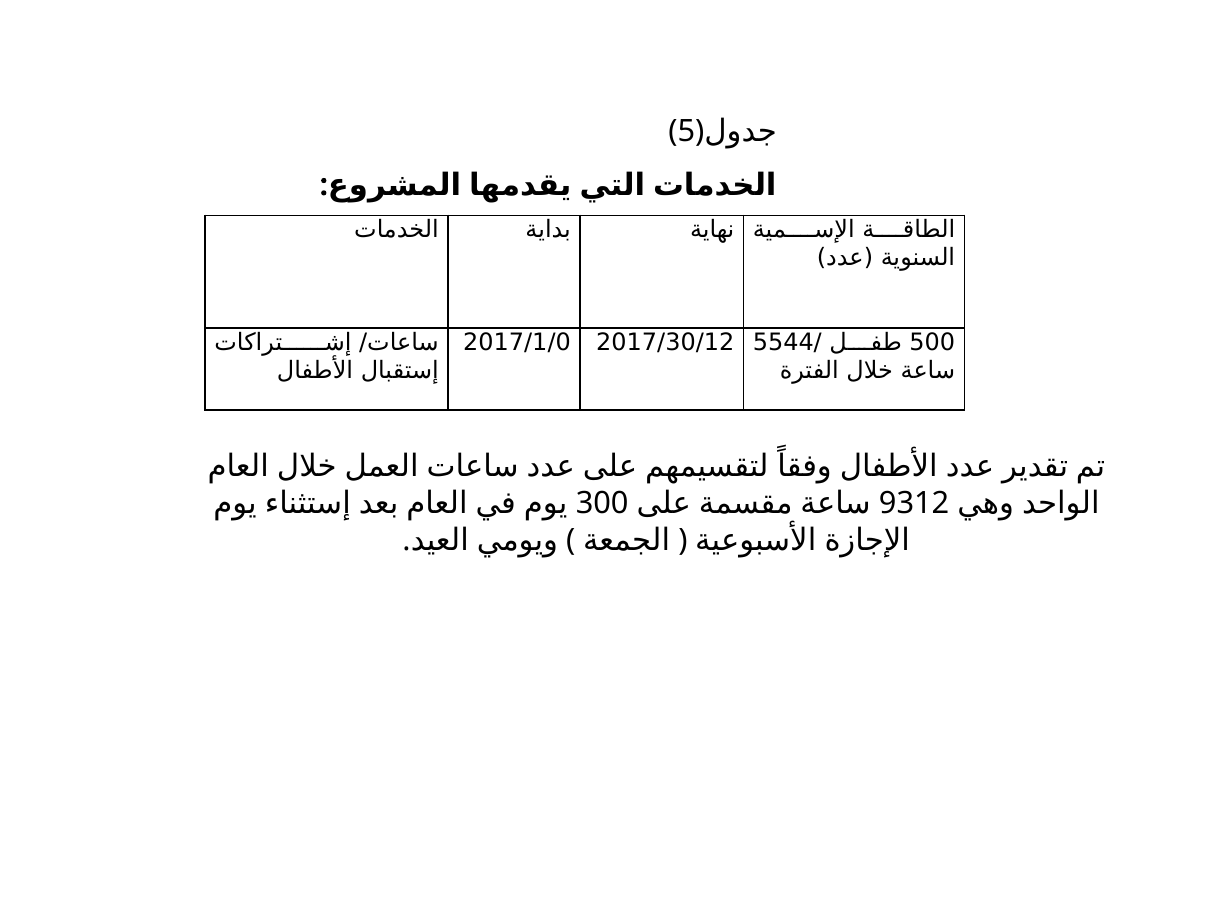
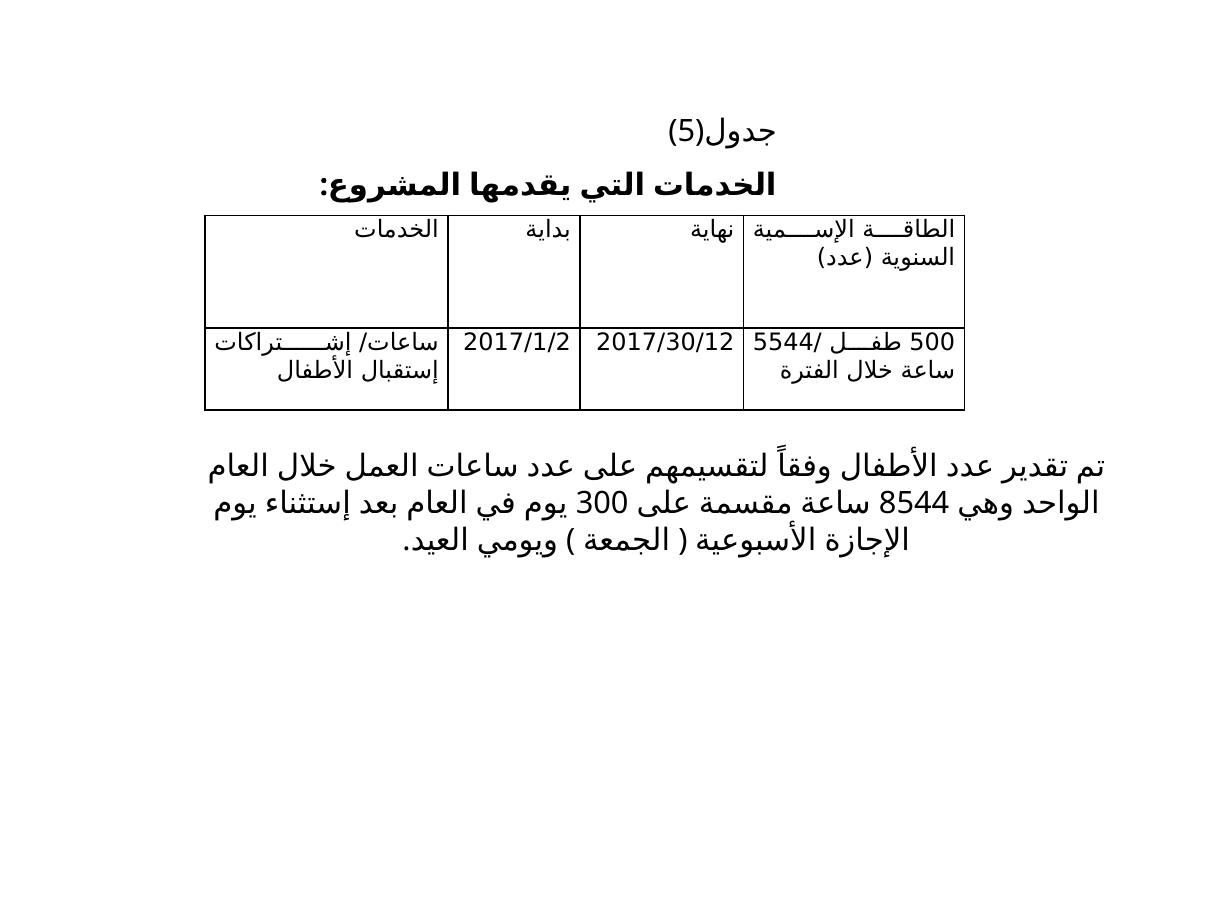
2017/1/0: 2017/1/0 -> 2017/1/2
9312: 9312 -> 8544
